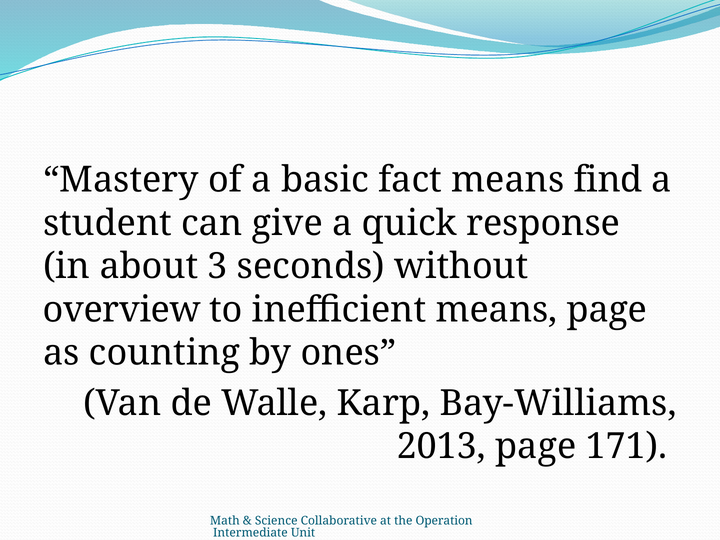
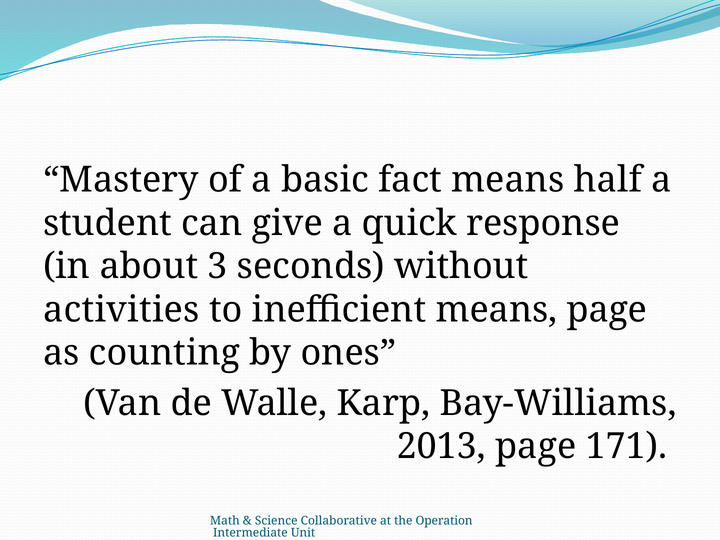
find: find -> half
overview: overview -> activities
